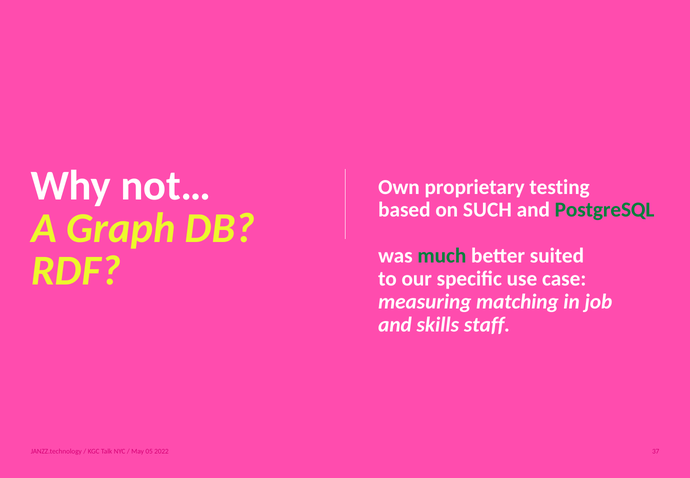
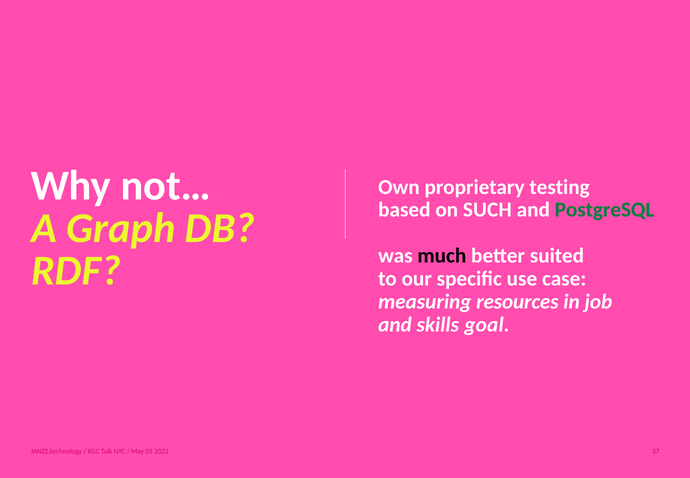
much colour: green -> black
matching: matching -> resources
staff: staff -> goal
